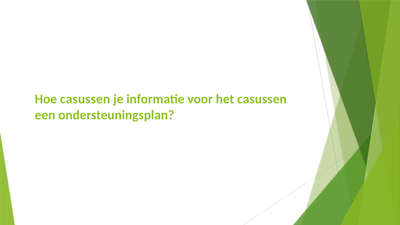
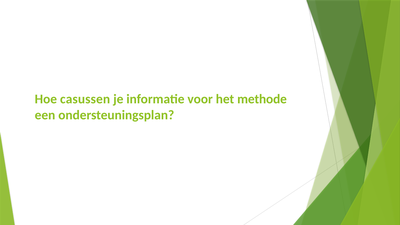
het casussen: casussen -> methode
